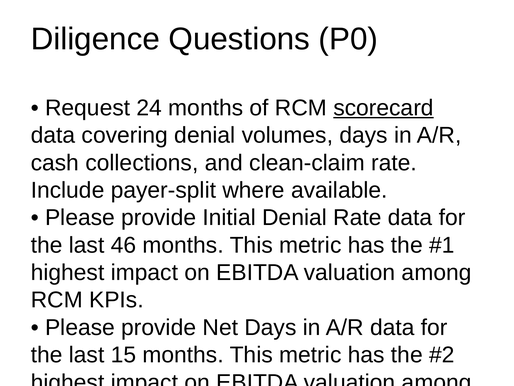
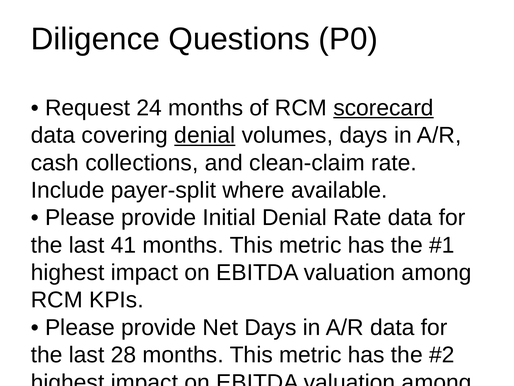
denial at (205, 135) underline: none -> present
46: 46 -> 41
15: 15 -> 28
